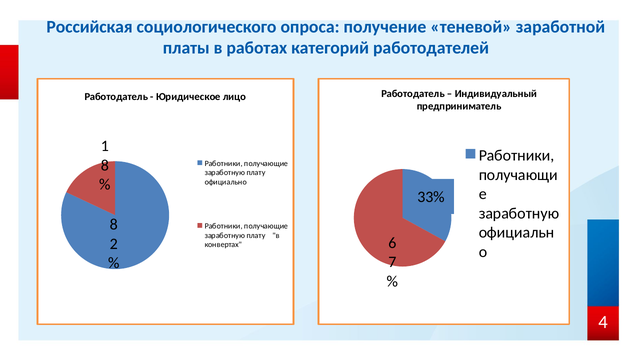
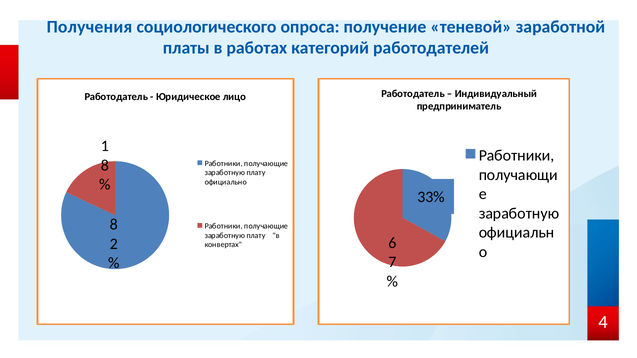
Российская: Российская -> Получения
